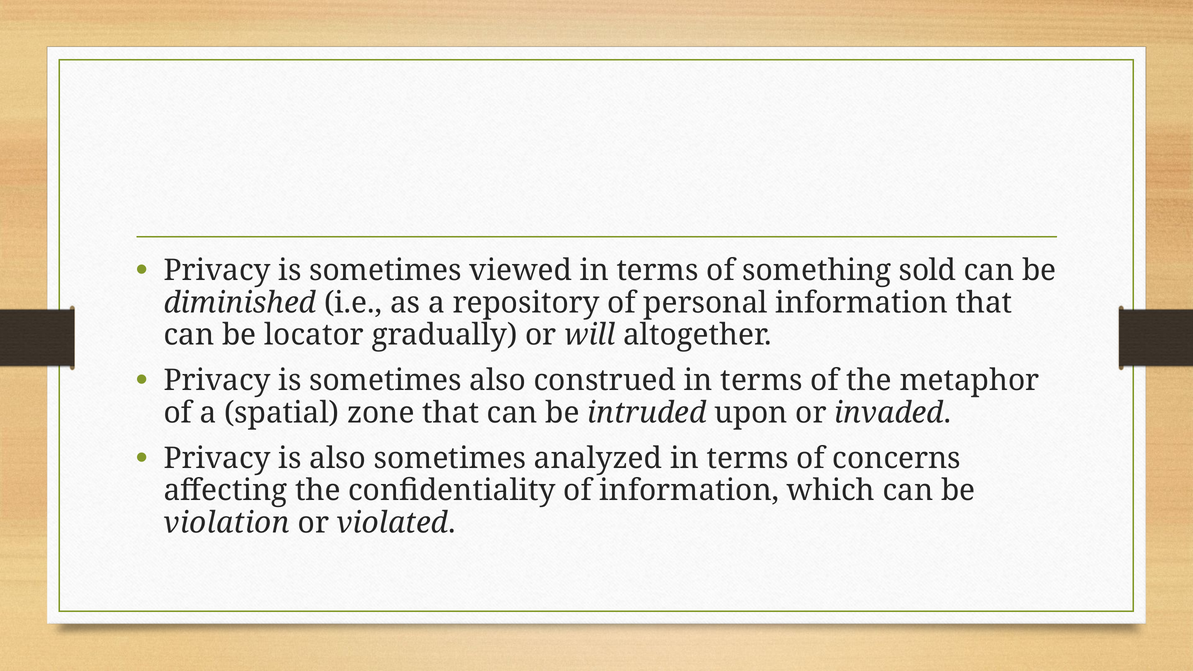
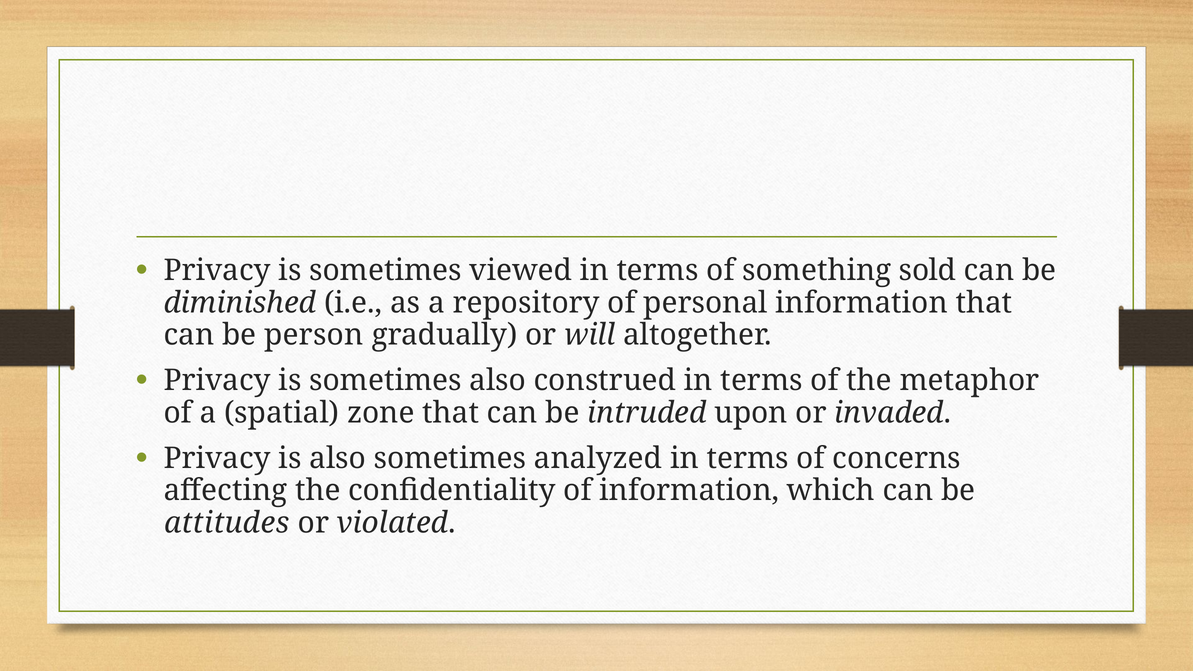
locator: locator -> person
violation: violation -> attitudes
